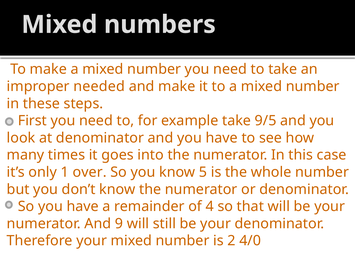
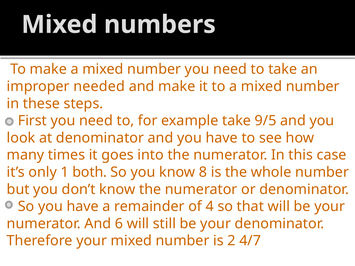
over: over -> both
5: 5 -> 8
9: 9 -> 6
4/0: 4/0 -> 4/7
